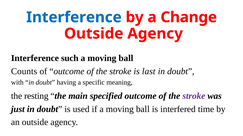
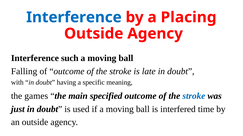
Change: Change -> Placing
Counts: Counts -> Falling
last: last -> late
resting: resting -> games
stroke at (194, 96) colour: purple -> blue
